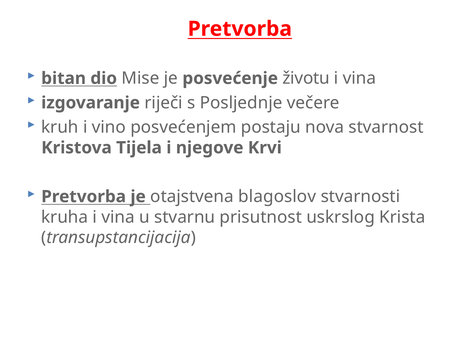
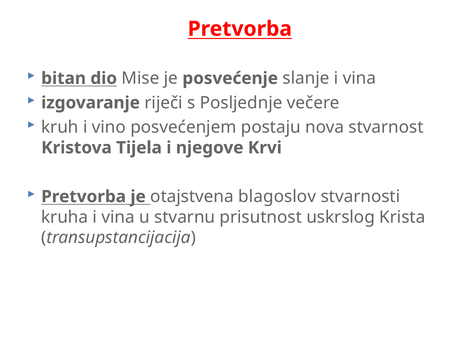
životu: životu -> slanje
